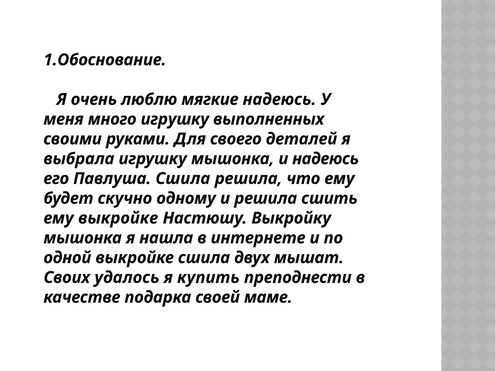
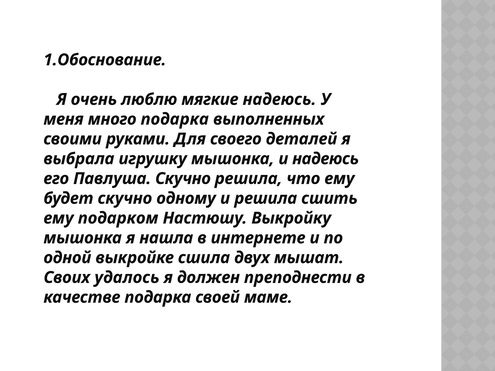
много игрушку: игрушку -> подарка
Павлуша Сшила: Сшила -> Скучно
ему выкройке: выкройке -> подарком
купить: купить -> должен
